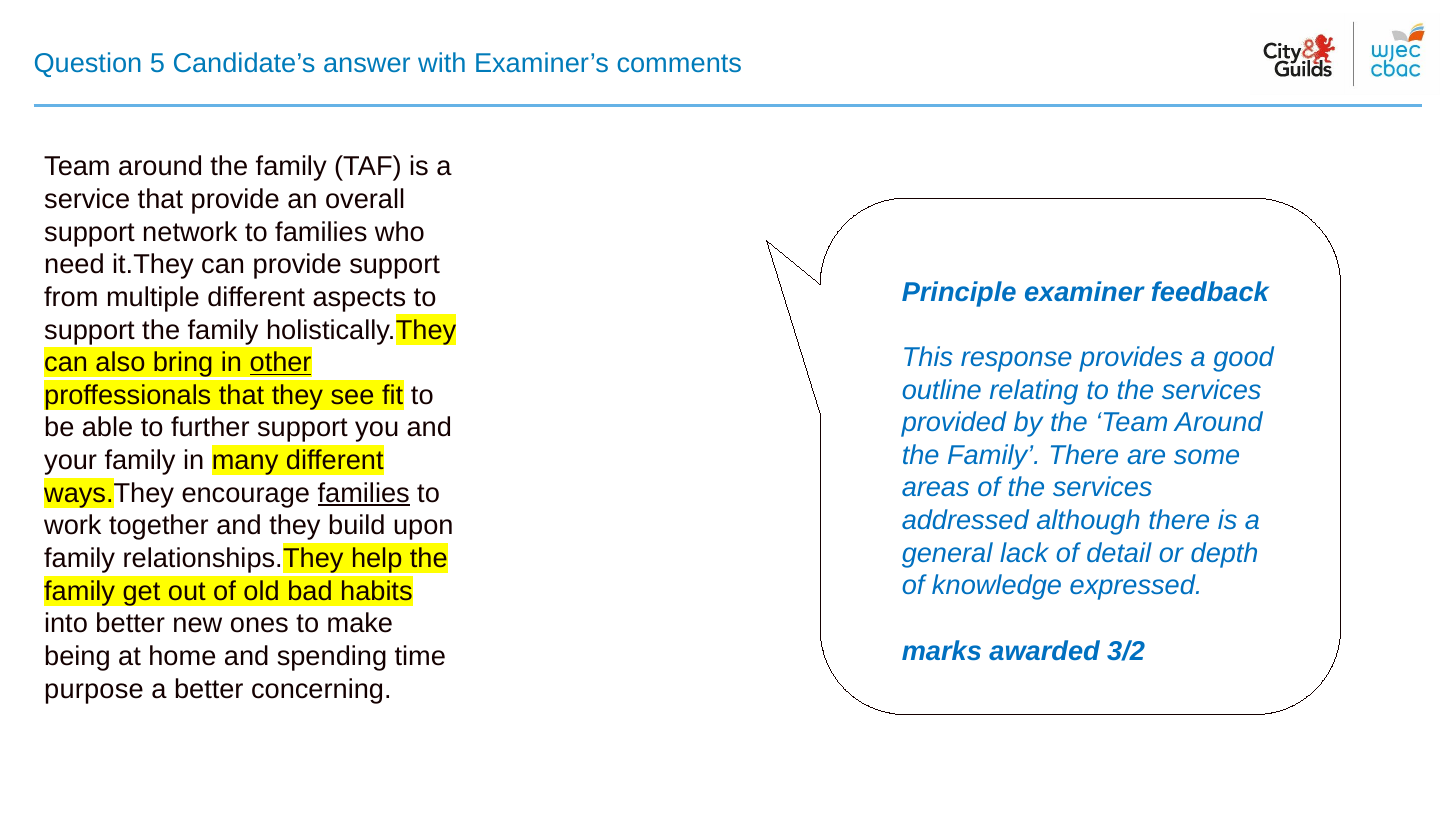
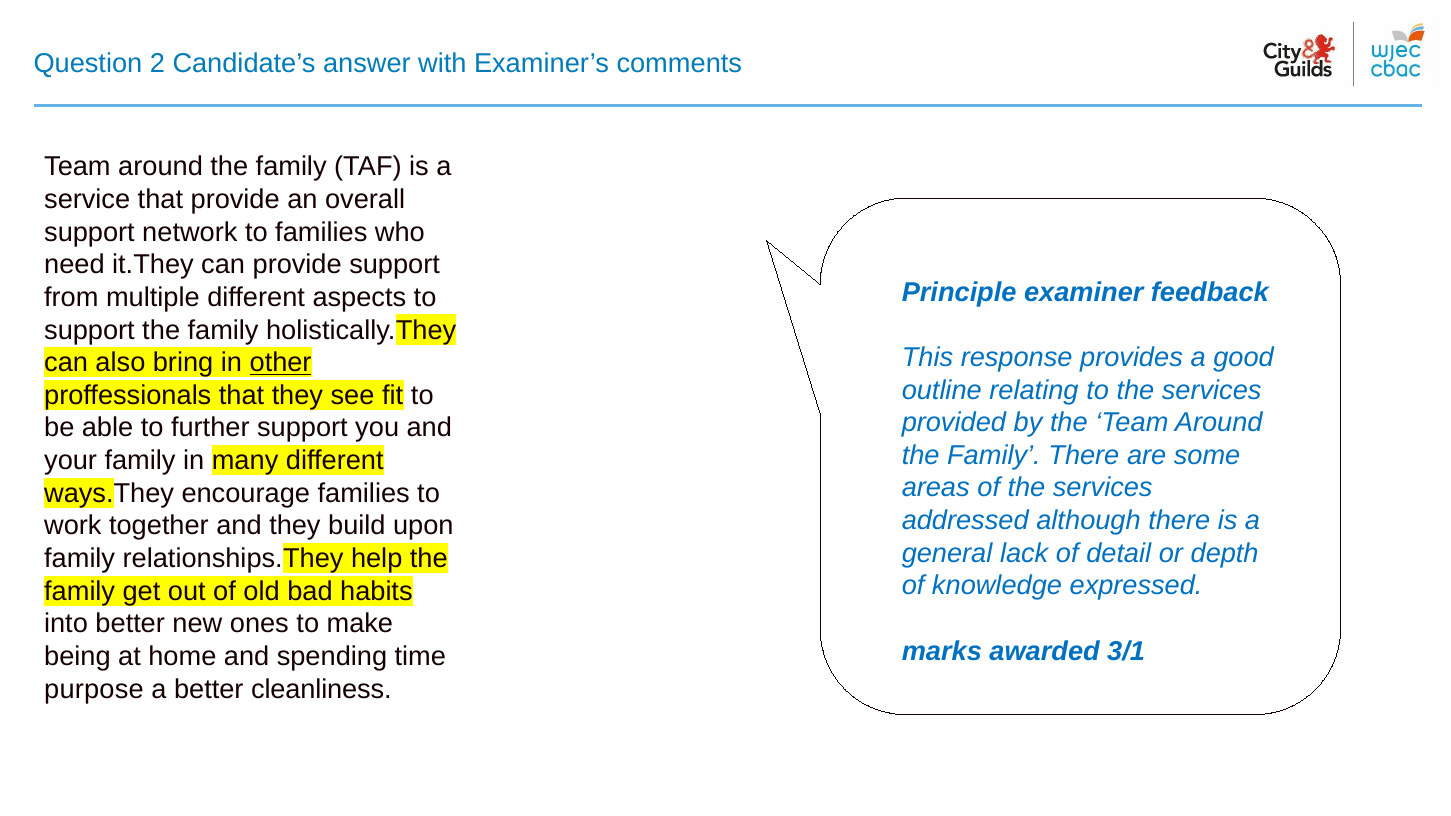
5: 5 -> 2
families at (364, 493) underline: present -> none
3/2: 3/2 -> 3/1
concerning: concerning -> cleanliness
